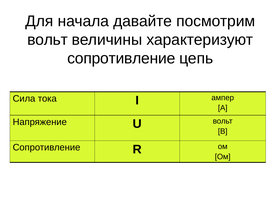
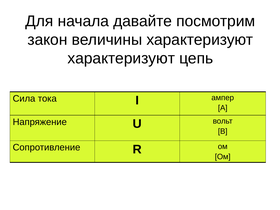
вольт at (48, 40): вольт -> закон
сопротивление at (121, 58): сопротивление -> характеризуют
